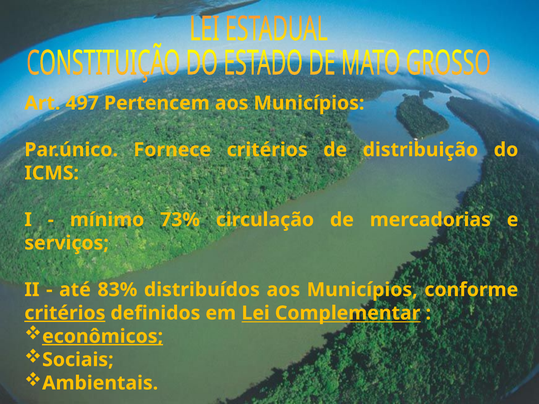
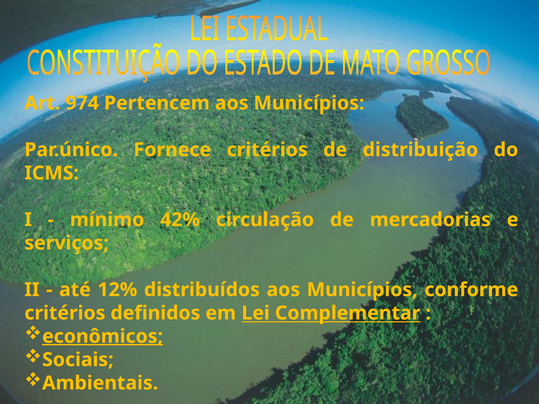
497: 497 -> 974
73%: 73% -> 42%
83%: 83% -> 12%
critérios at (65, 313) underline: present -> none
